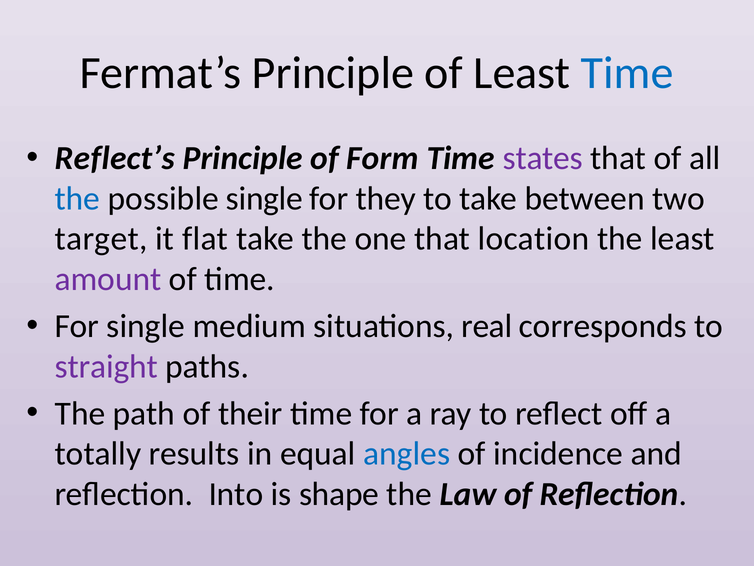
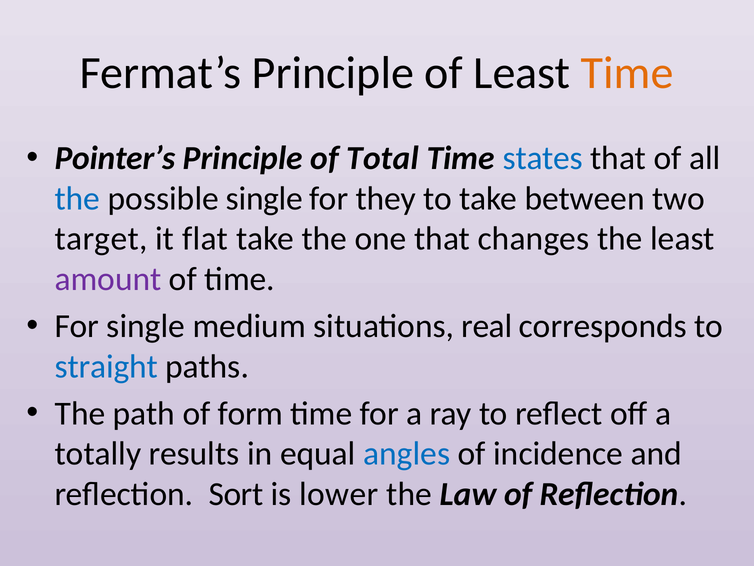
Time at (627, 73) colour: blue -> orange
Reflect’s: Reflect’s -> Pointer’s
Form: Form -> Total
states colour: purple -> blue
location: location -> changes
straight colour: purple -> blue
their: their -> form
Into: Into -> Sort
shape: shape -> lower
